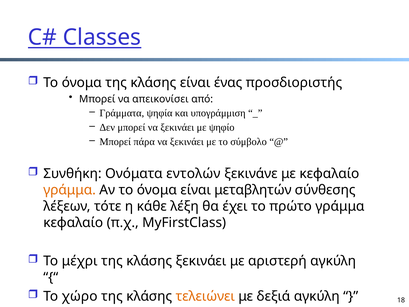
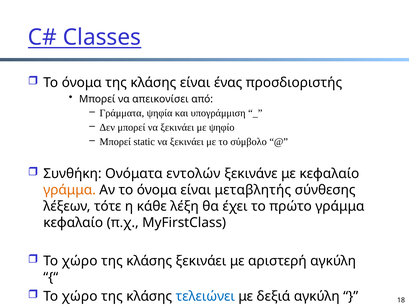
πάρα: πάρα -> static
μεταβλητών: μεταβλητών -> μεταβλητής
μέχρι at (80, 261): μέχρι -> χώρο
τελειώνει colour: orange -> blue
